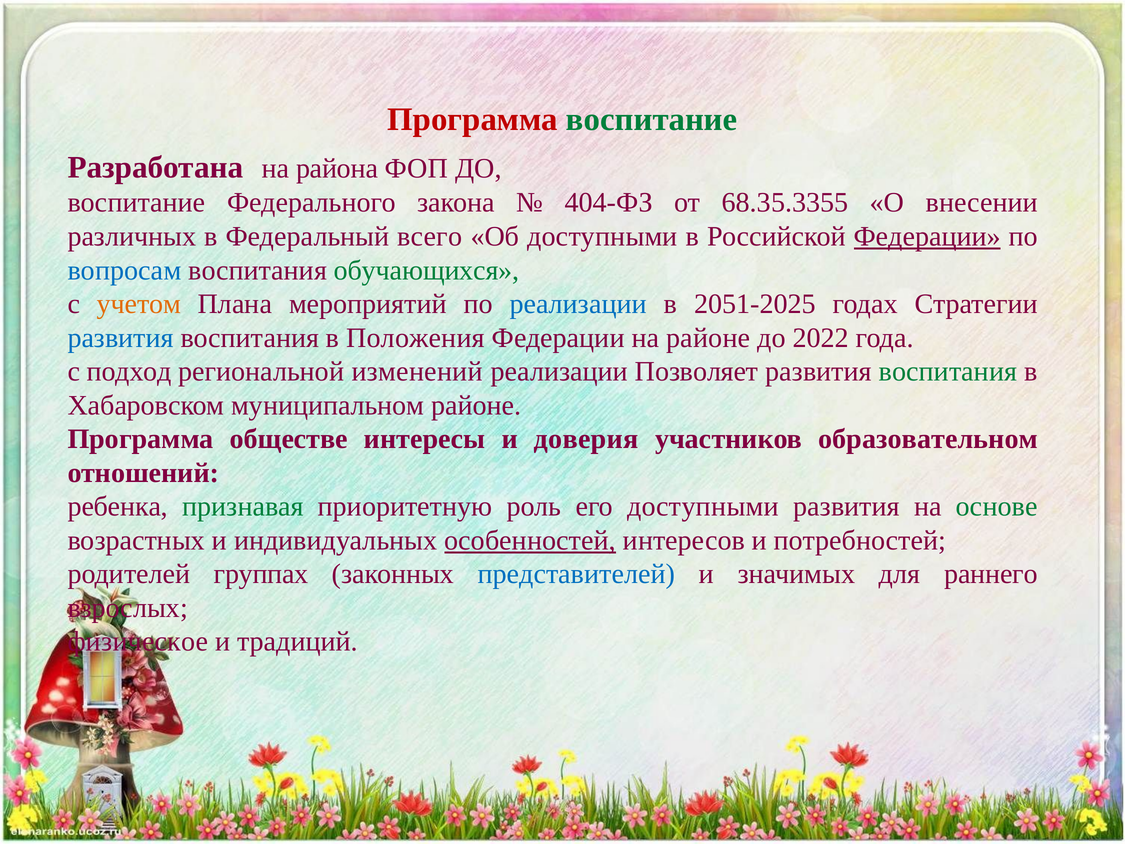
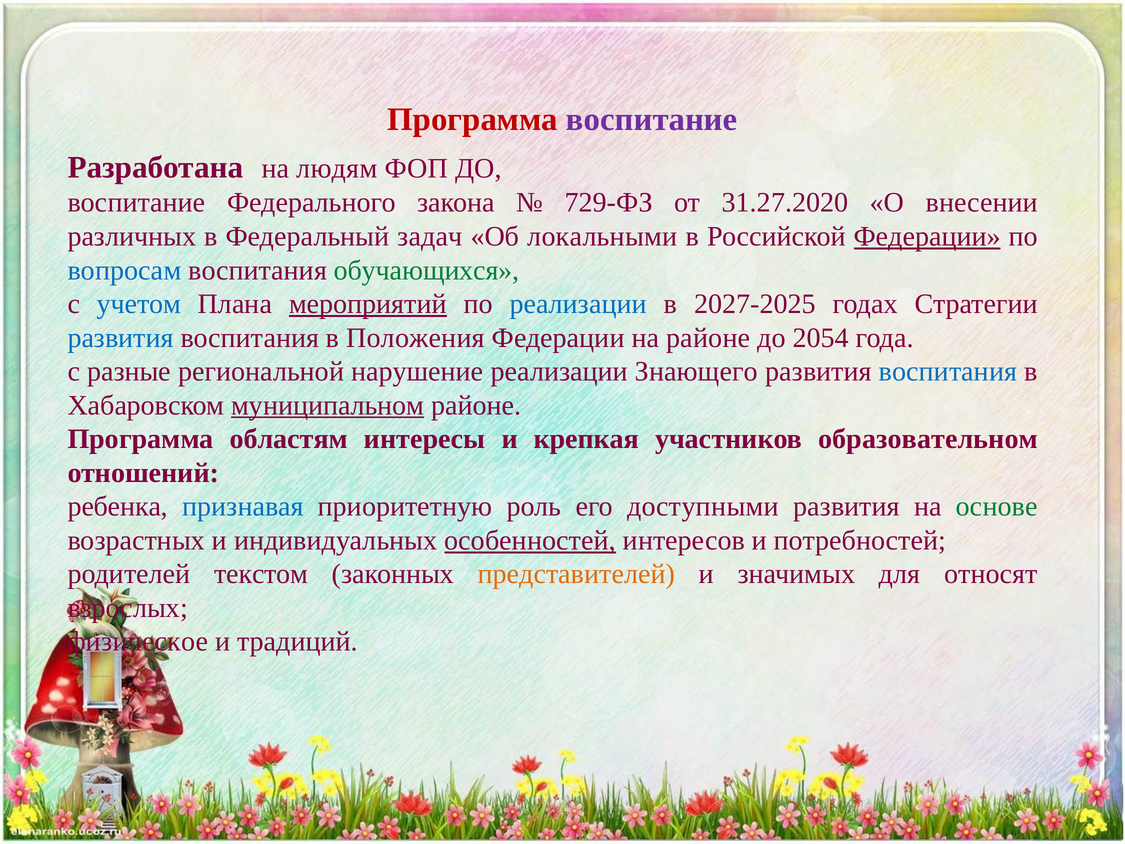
воспитание at (652, 119) colour: green -> purple
района: района -> людям
404-ФЗ: 404-ФЗ -> 729-ФЗ
68.35.3355: 68.35.3355 -> 31.27.2020
всего: всего -> задач
Об доступными: доступными -> локальными
учетом colour: orange -> blue
мероприятий underline: none -> present
2051-2025: 2051-2025 -> 2027-2025
2022: 2022 -> 2054
подход: подход -> разные
изменений: изменений -> нарушение
Позволяет: Позволяет -> Знающего
воспитания at (948, 371) colour: green -> blue
муниципальном underline: none -> present
обществе: обществе -> областям
доверия: доверия -> крепкая
признавая colour: green -> blue
группах: группах -> текстом
представителей colour: blue -> orange
раннего: раннего -> относят
